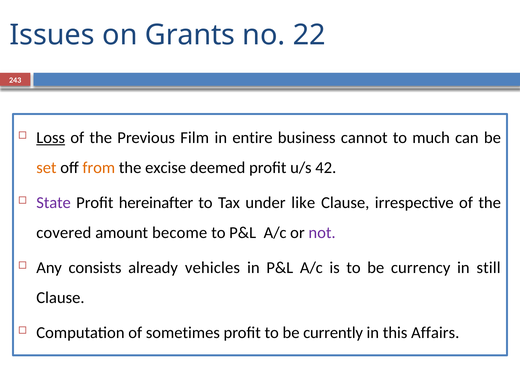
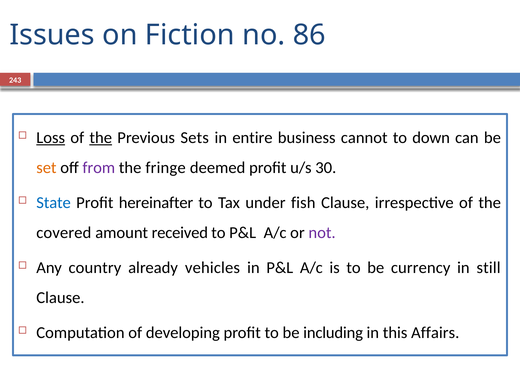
Grants: Grants -> Fiction
22: 22 -> 86
the at (101, 138) underline: none -> present
Film: Film -> Sets
much: much -> down
from colour: orange -> purple
excise: excise -> fringe
42: 42 -> 30
State colour: purple -> blue
like: like -> fish
become: become -> received
consists: consists -> country
sometimes: sometimes -> developing
currently: currently -> including
